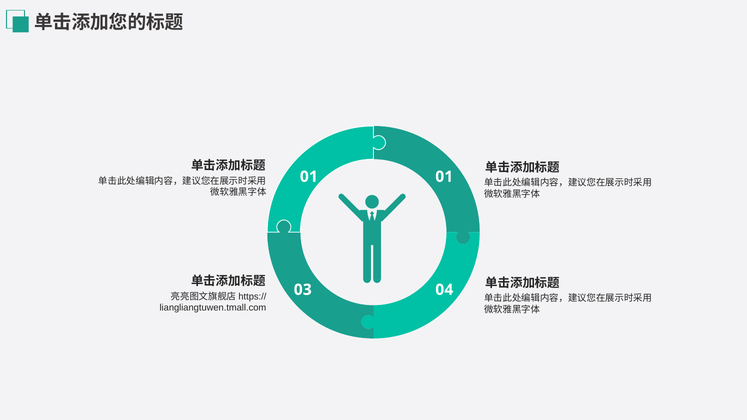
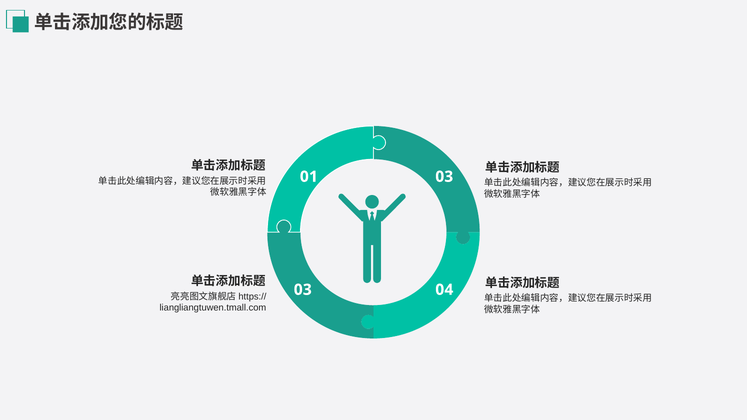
01 01: 01 -> 03
